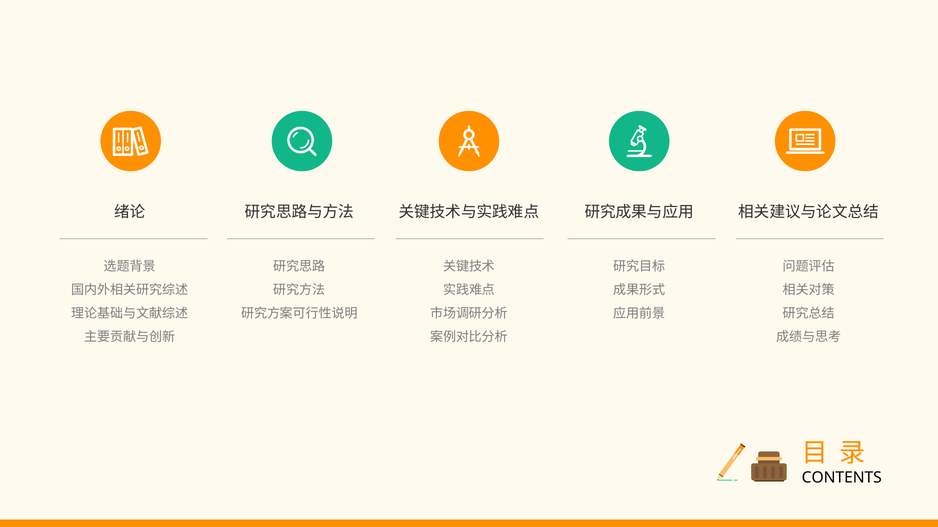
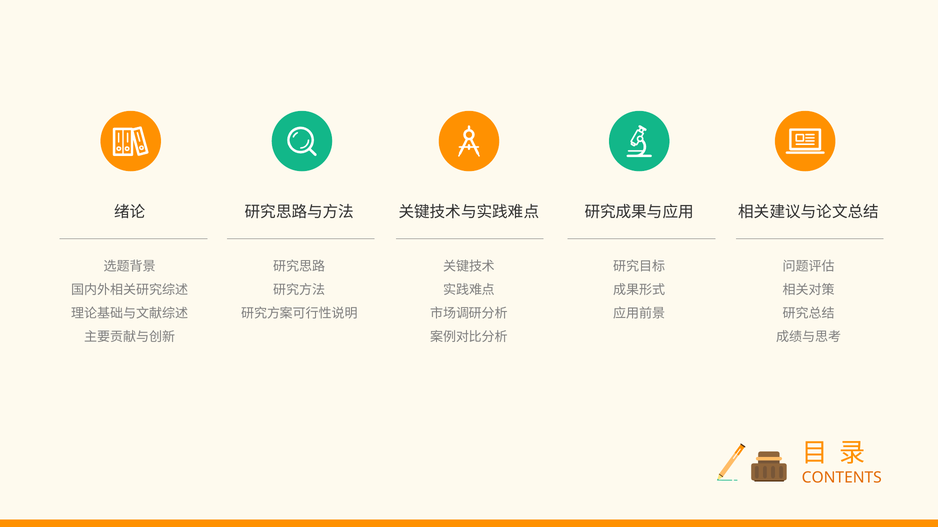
CONTENTS colour: black -> orange
